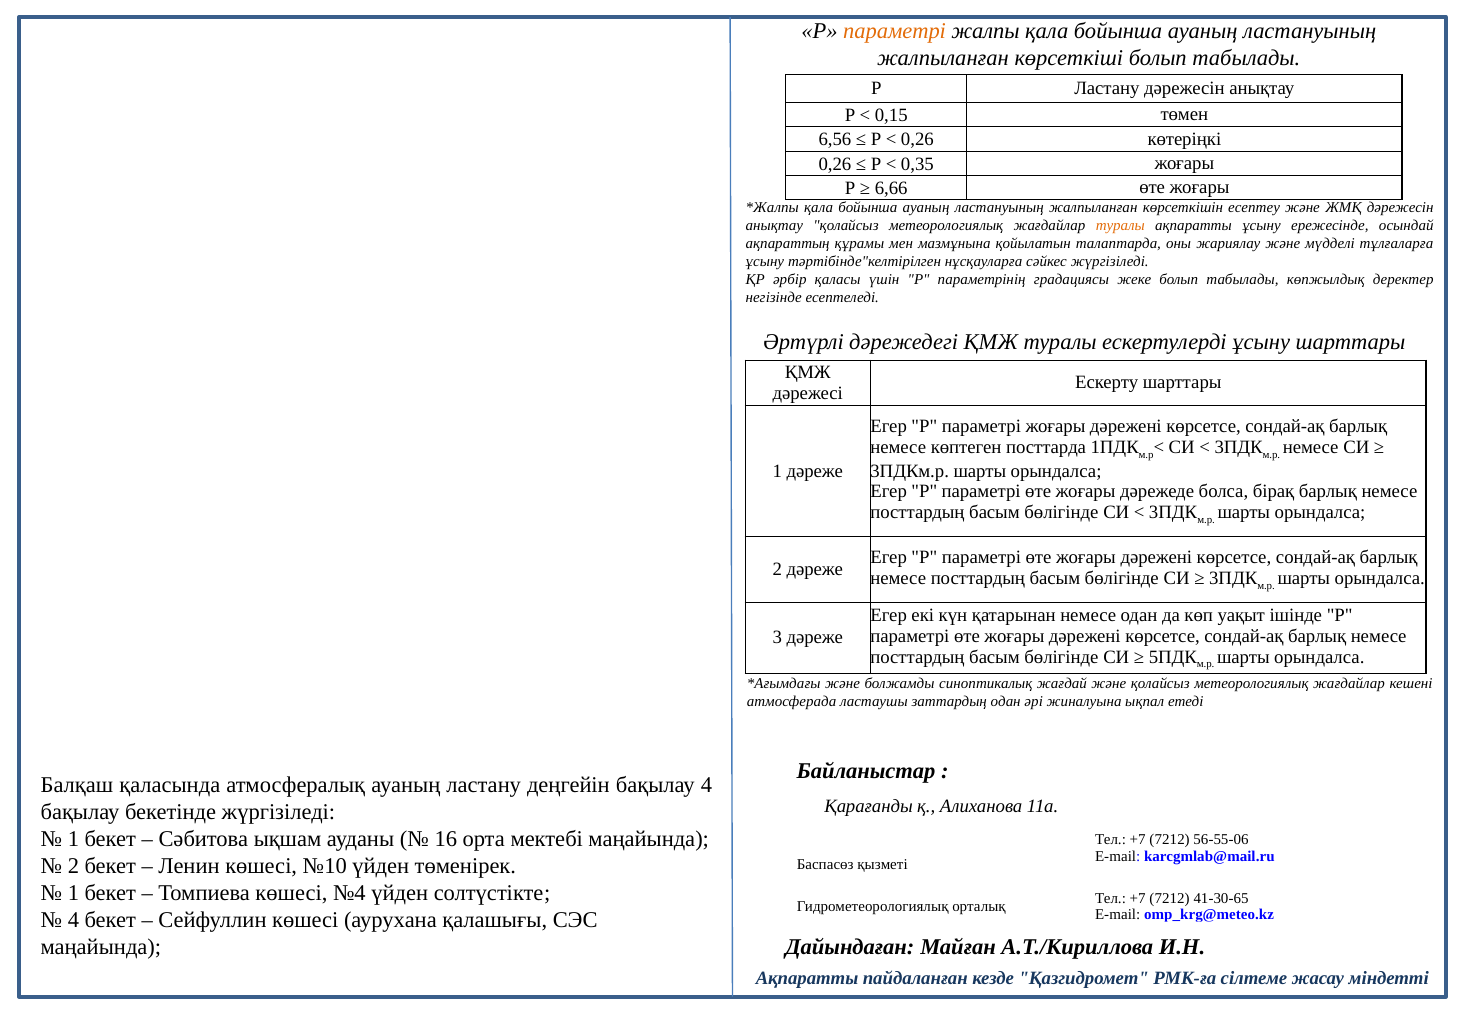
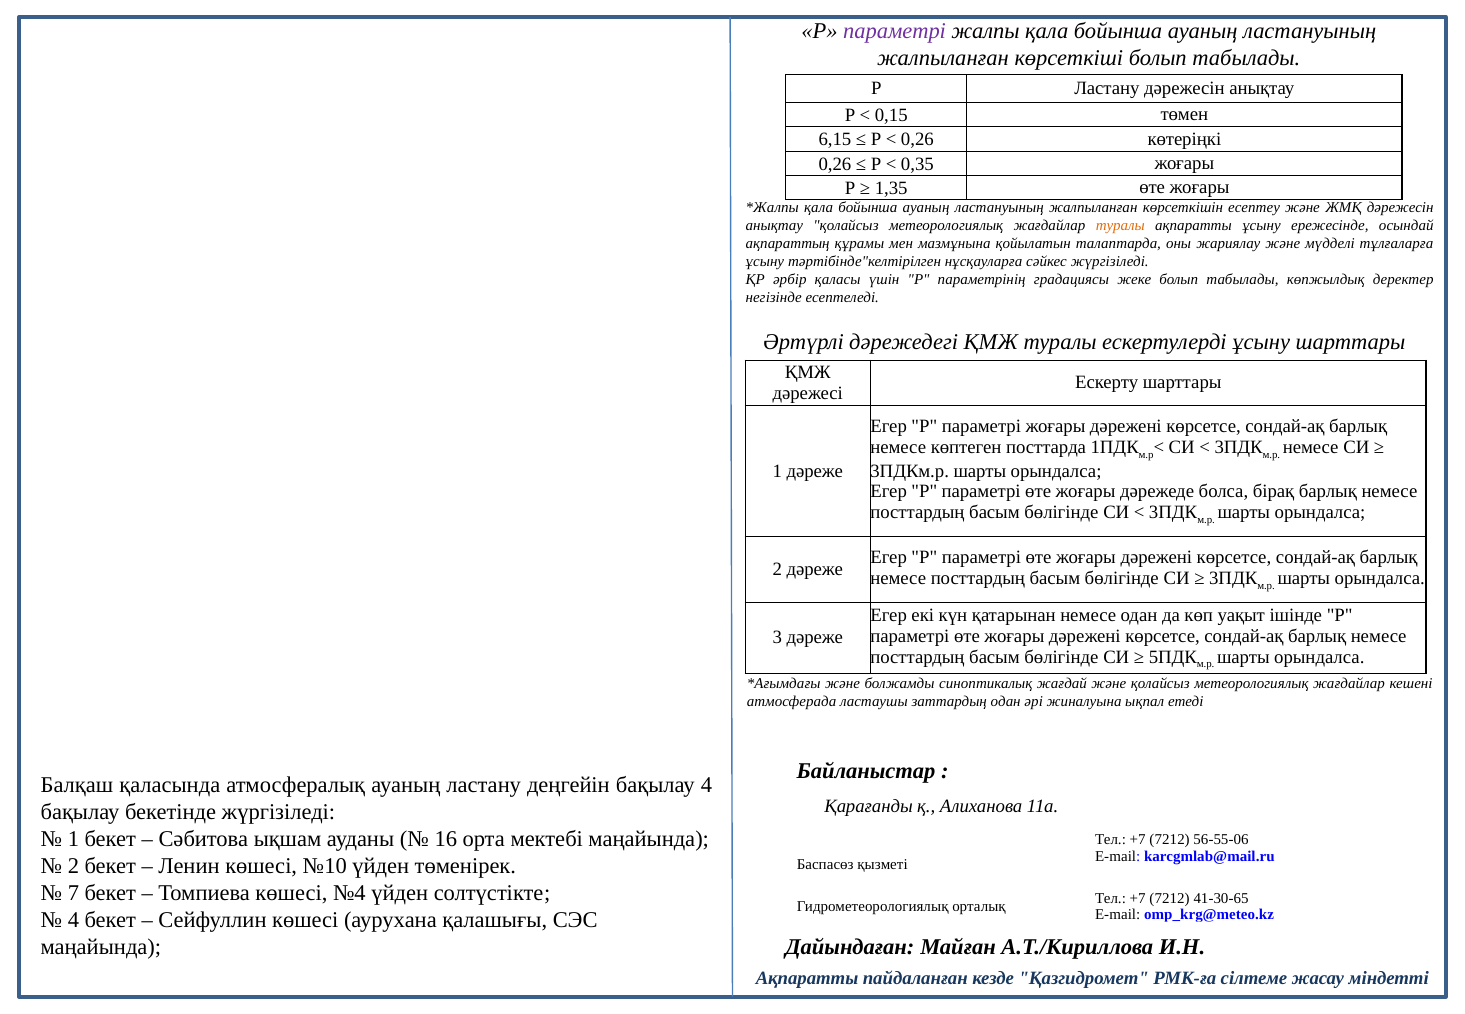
параметрі at (895, 31) colour: orange -> purple
6,56: 6,56 -> 6,15
6,66: 6,66 -> 1,35
1 at (73, 893): 1 -> 7
